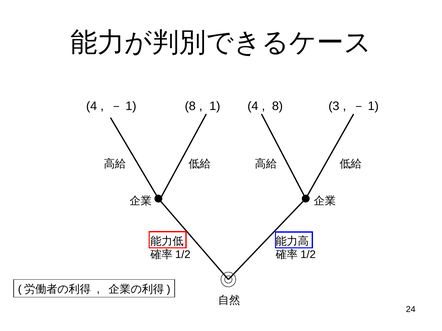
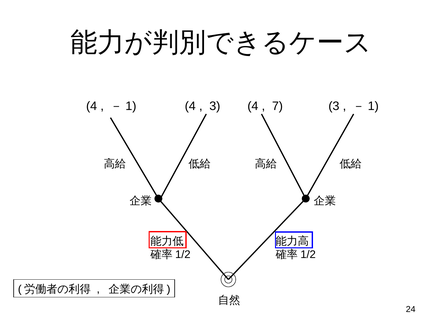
－1 8: 8 -> 4
1 at (215, 106): 1 -> 3
8 at (277, 106): 8 -> 7
